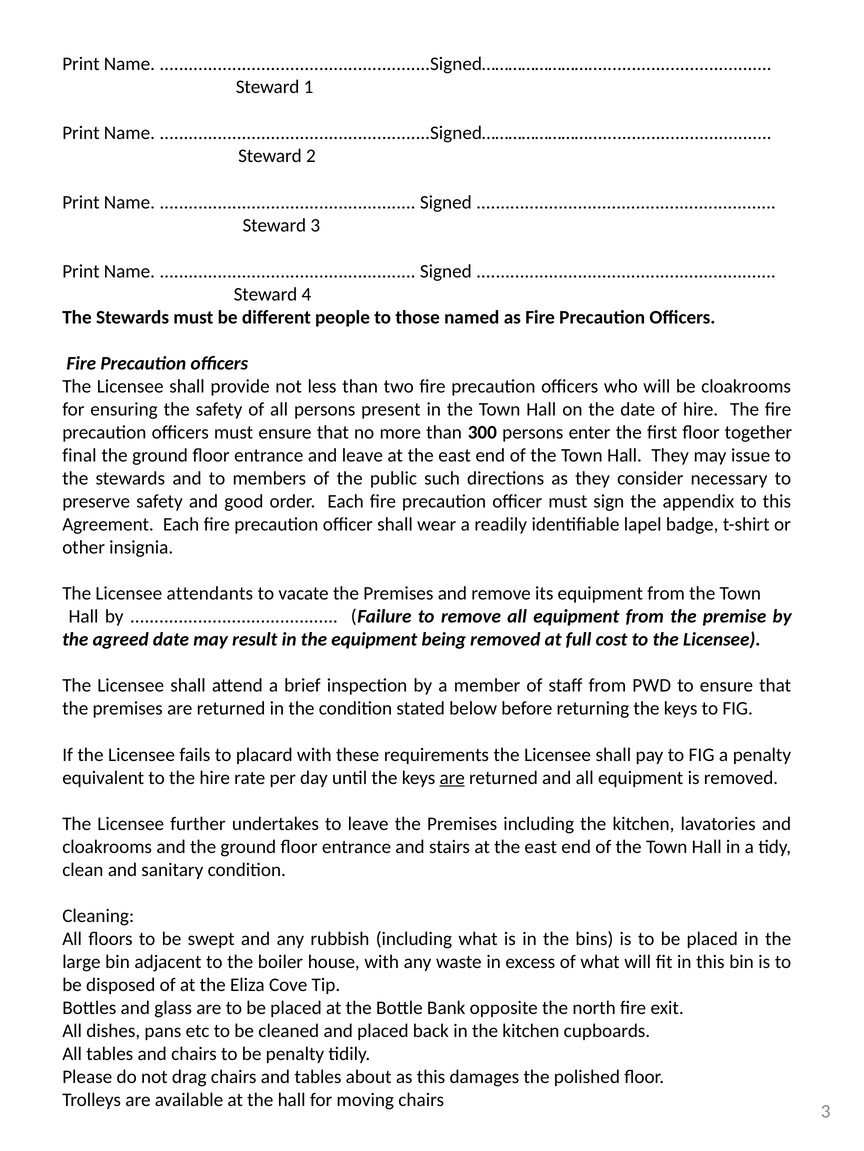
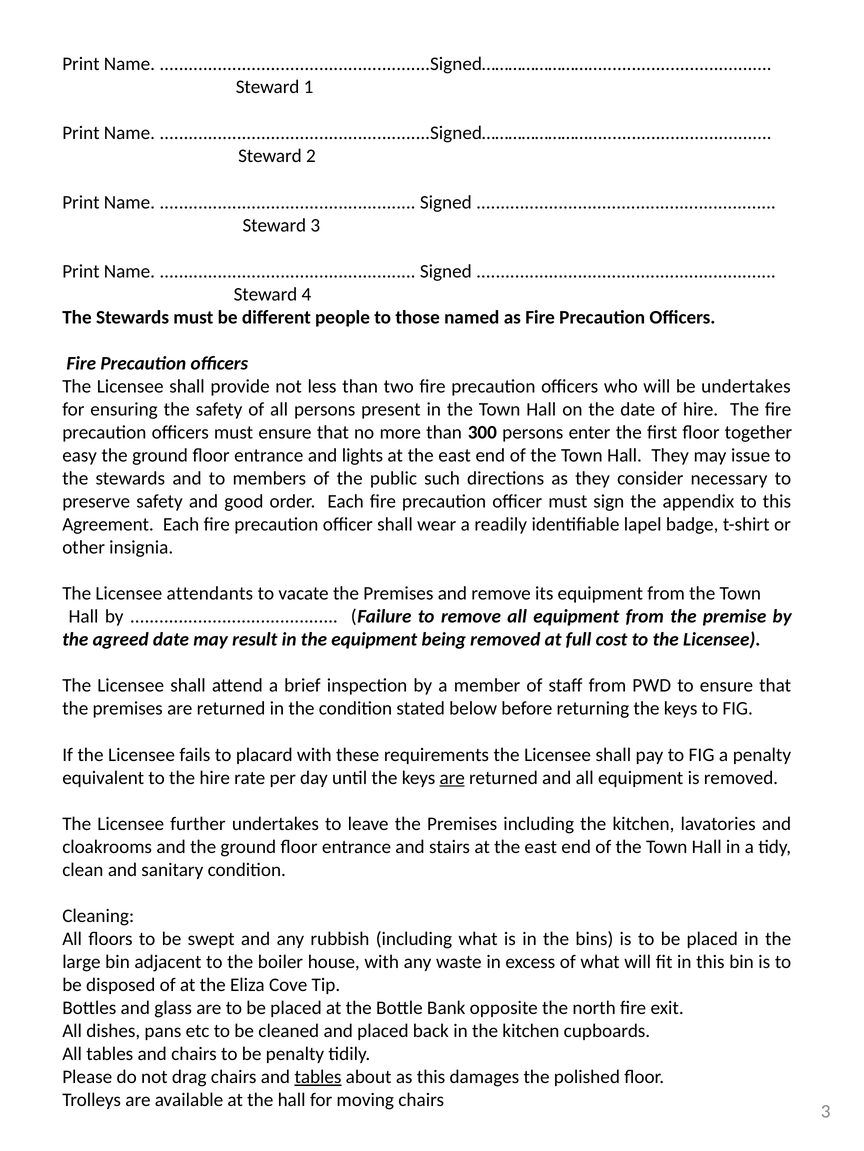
be cloakrooms: cloakrooms -> undertakes
final: final -> easy
and leave: leave -> lights
tables at (318, 1078) underline: none -> present
